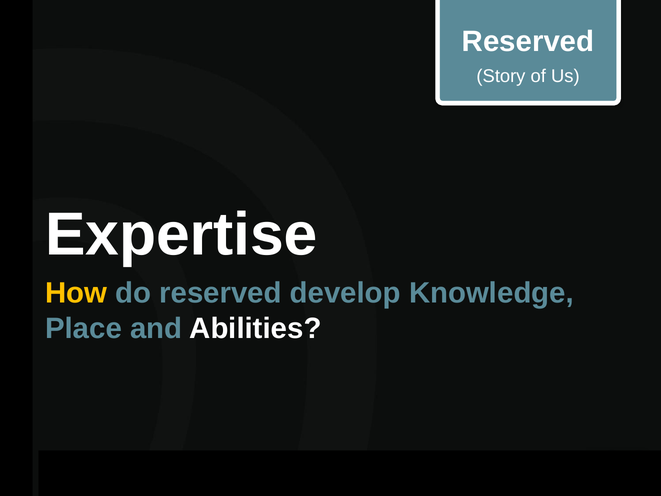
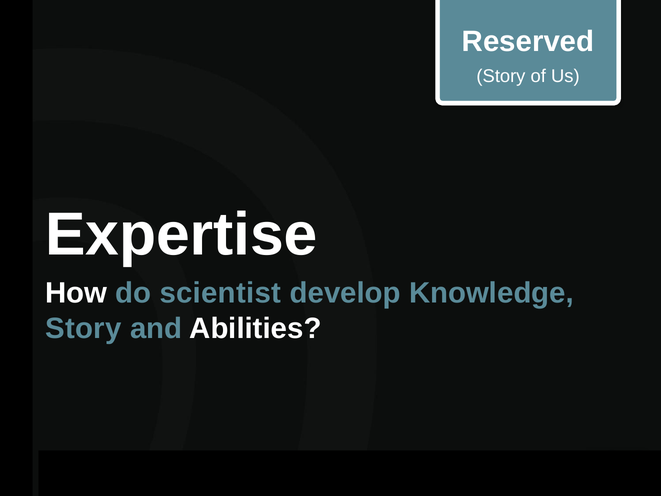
How colour: yellow -> white
do reserved: reserved -> scientist
Place at (84, 328): Place -> Story
